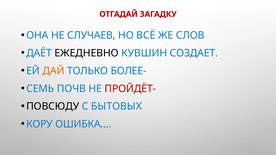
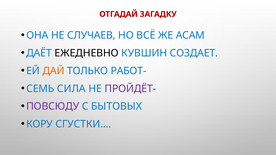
СЛОВ: СЛОВ -> АСАМ
БОЛЕЕ-: БОЛЕЕ- -> РАБОТ-
ПОЧВ: ПОЧВ -> СИЛА
ПРОЙДЁТ- colour: red -> purple
ПОВСЮДУ colour: black -> purple
ОШИБКА…: ОШИБКА… -> СГУСТКИ…
